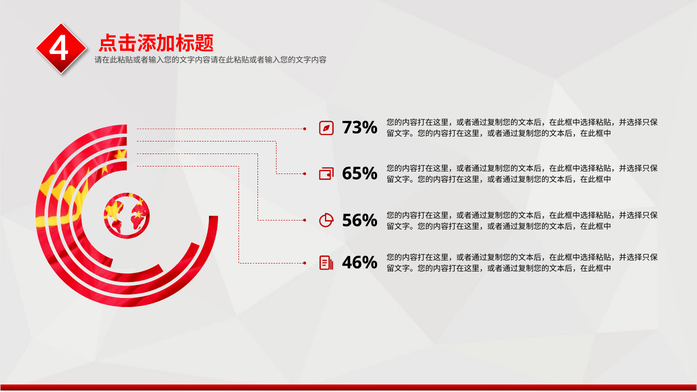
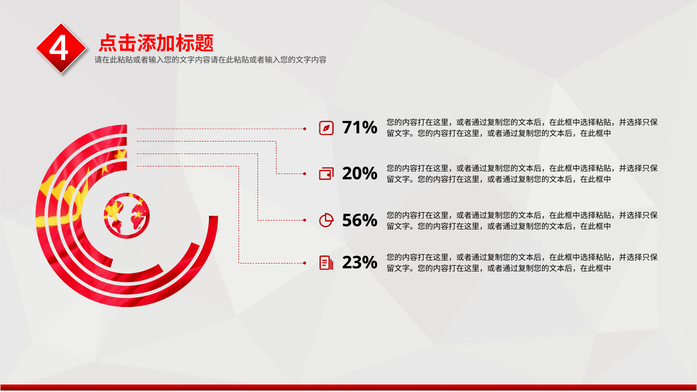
73%: 73% -> 71%
65%: 65% -> 20%
46%: 46% -> 23%
